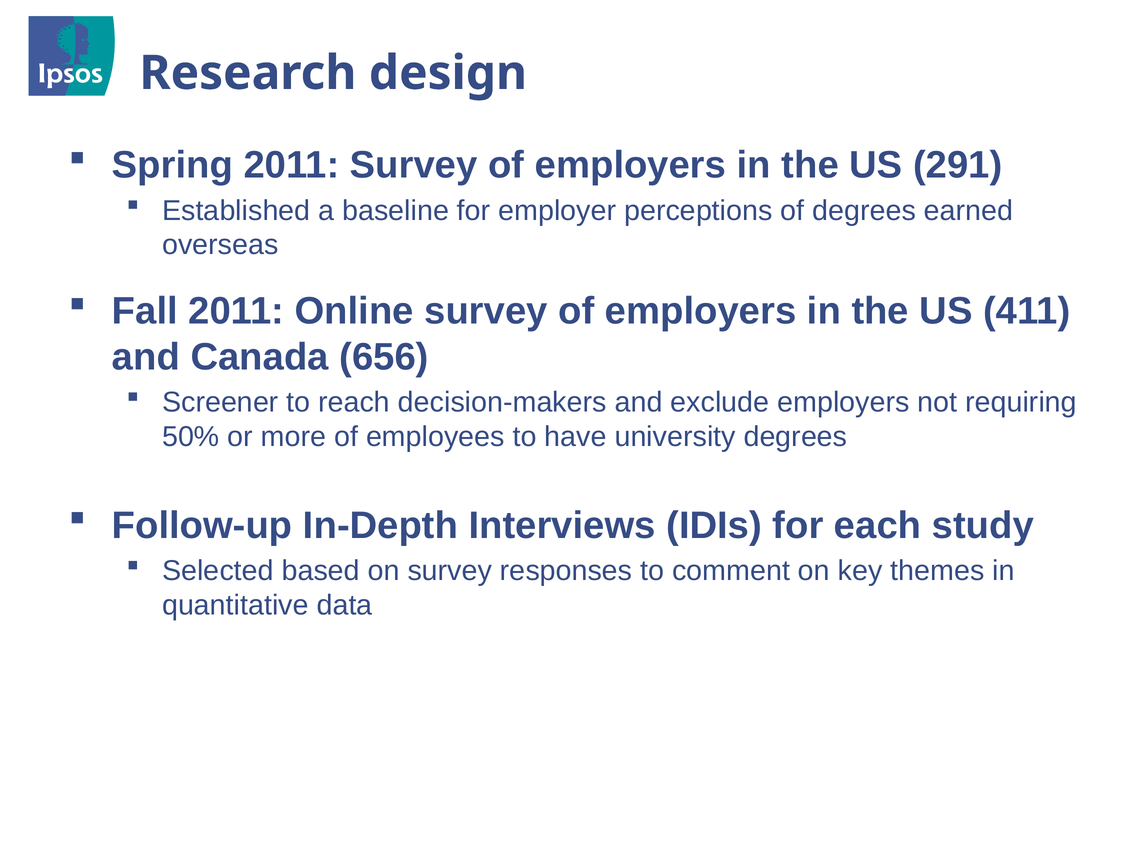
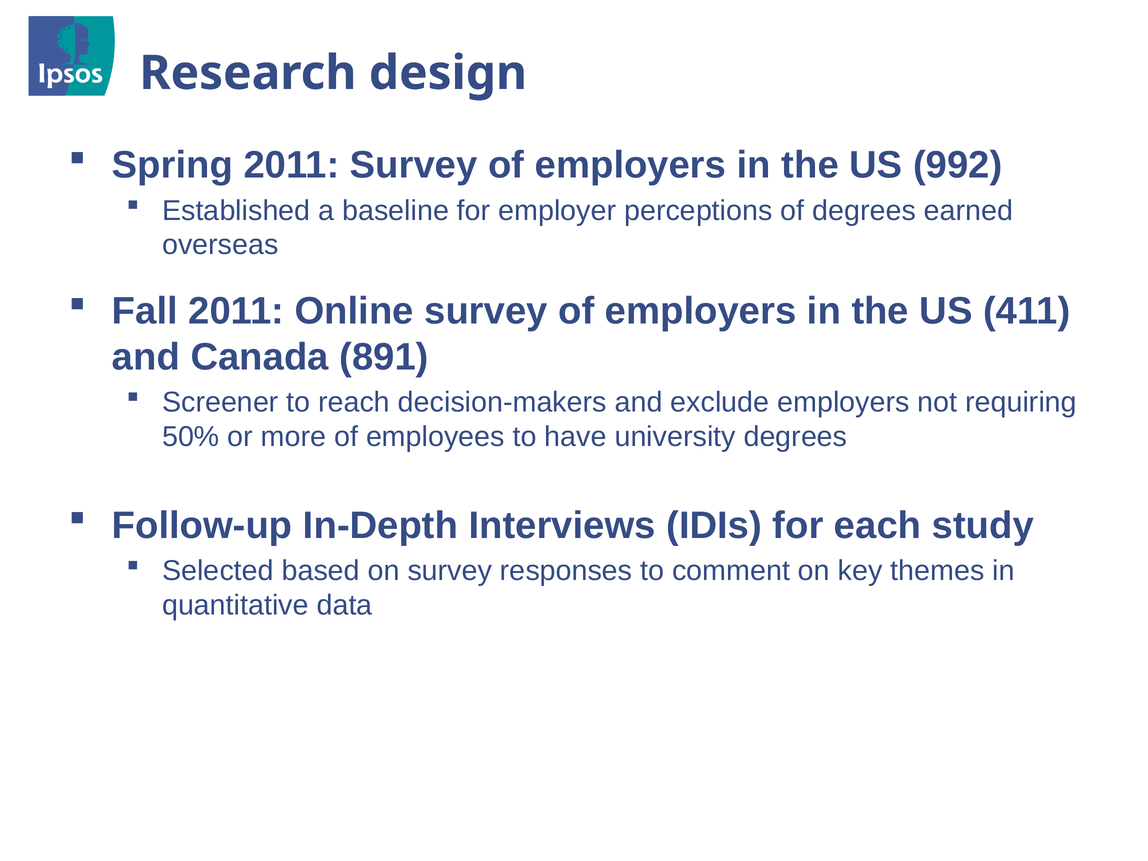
291: 291 -> 992
656: 656 -> 891
